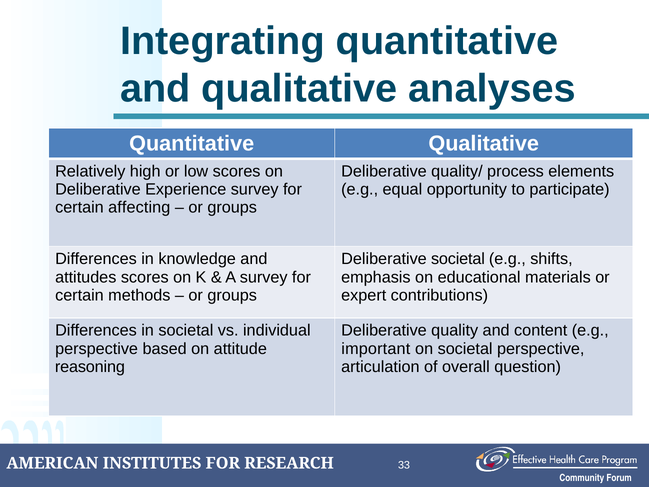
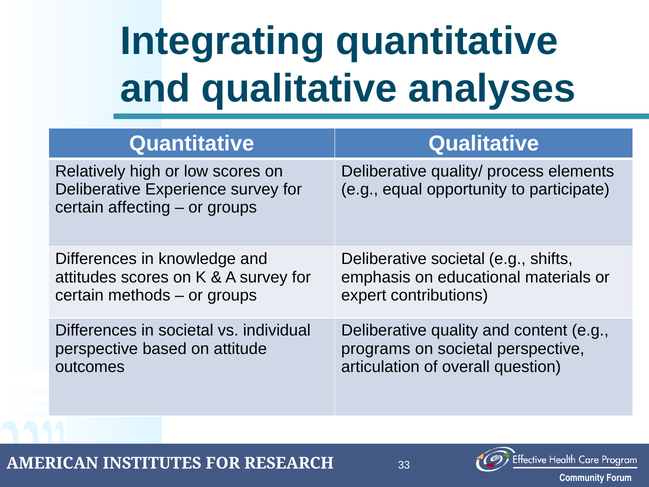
important: important -> programs
reasoning: reasoning -> outcomes
